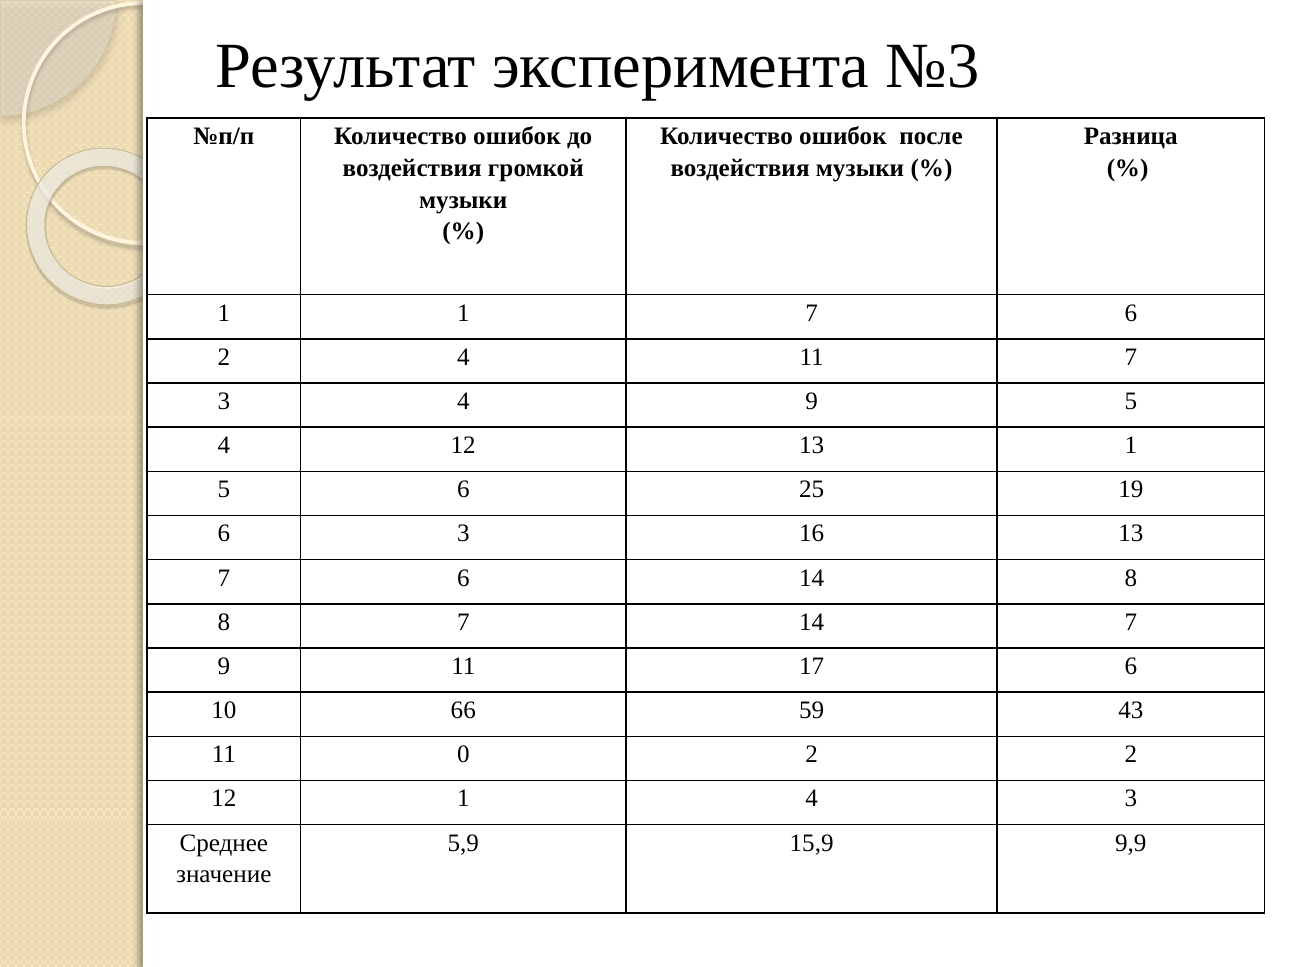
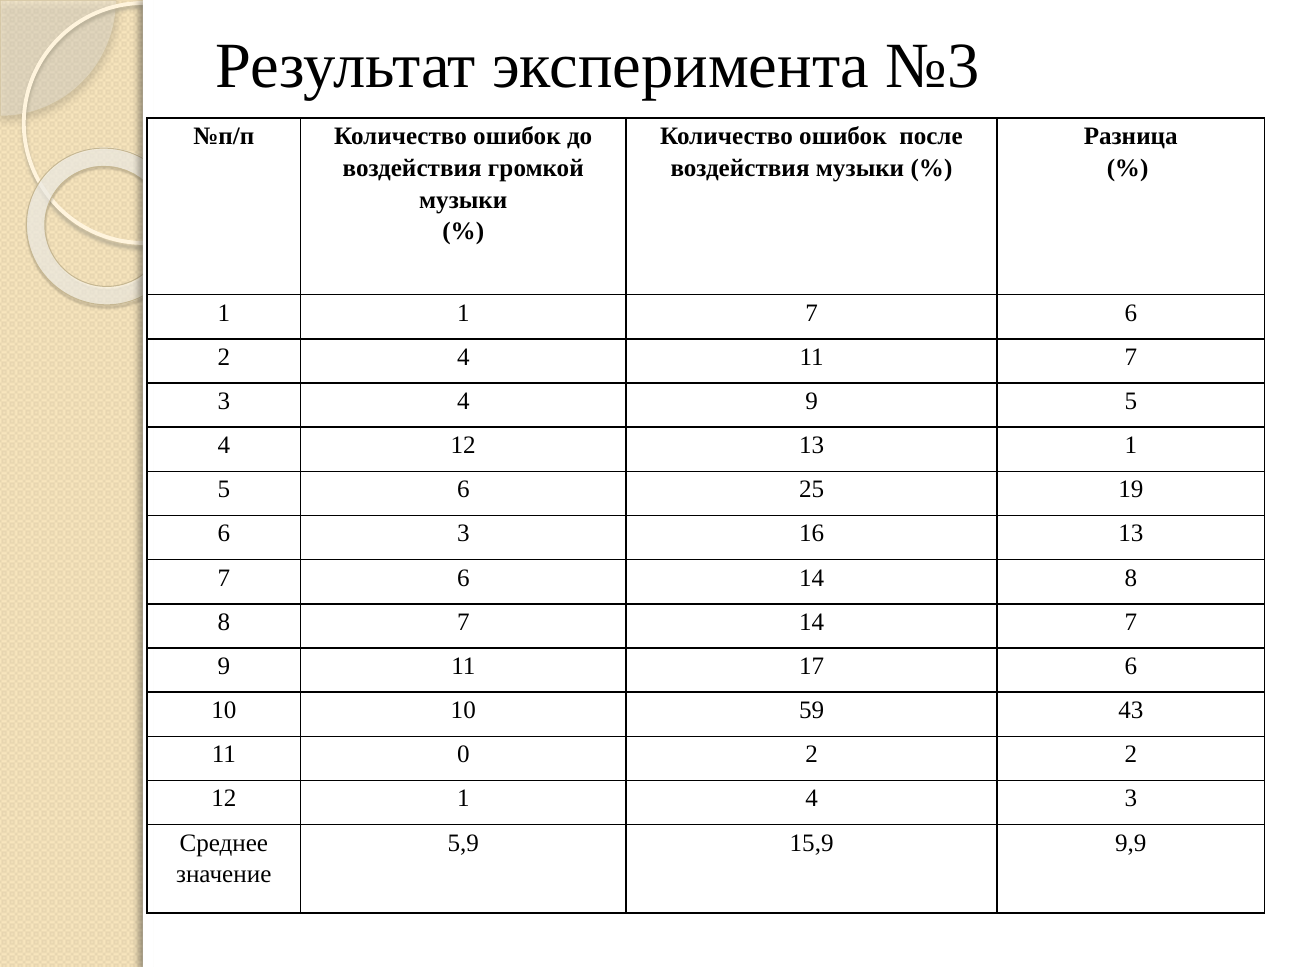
10 66: 66 -> 10
